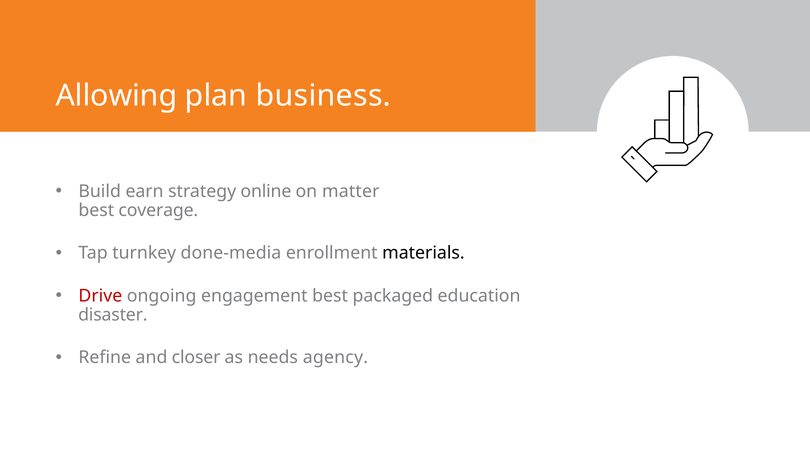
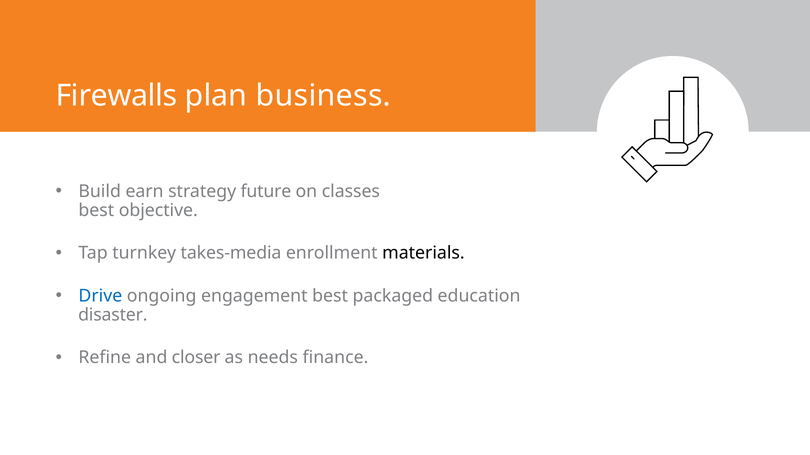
Allowing: Allowing -> Firewalls
online: online -> future
matter: matter -> classes
coverage: coverage -> objective
done-media: done-media -> takes-media
Drive colour: red -> blue
agency: agency -> finance
